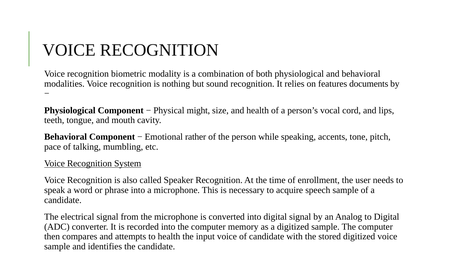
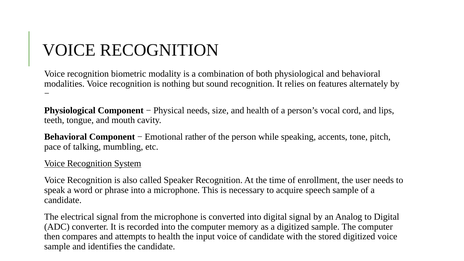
documents: documents -> alternately
Physical might: might -> needs
